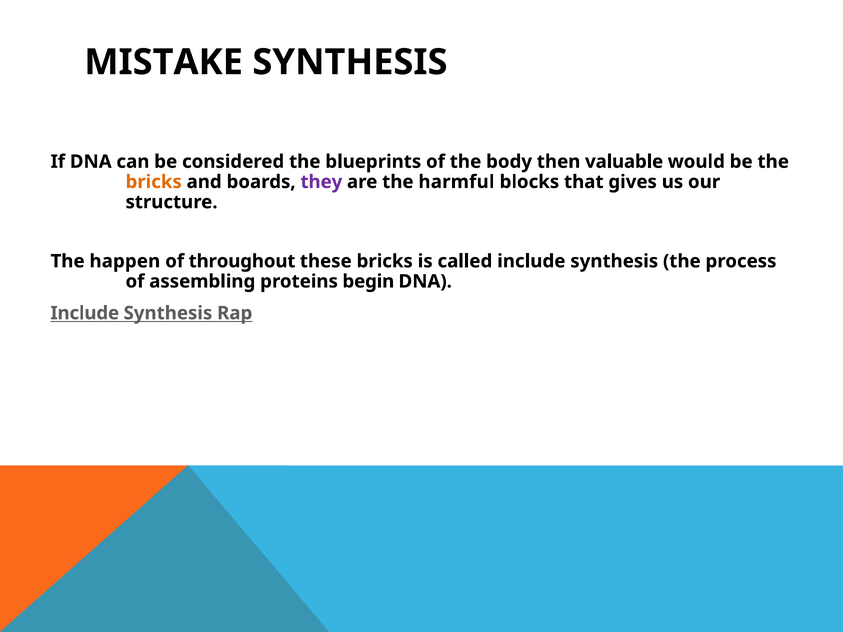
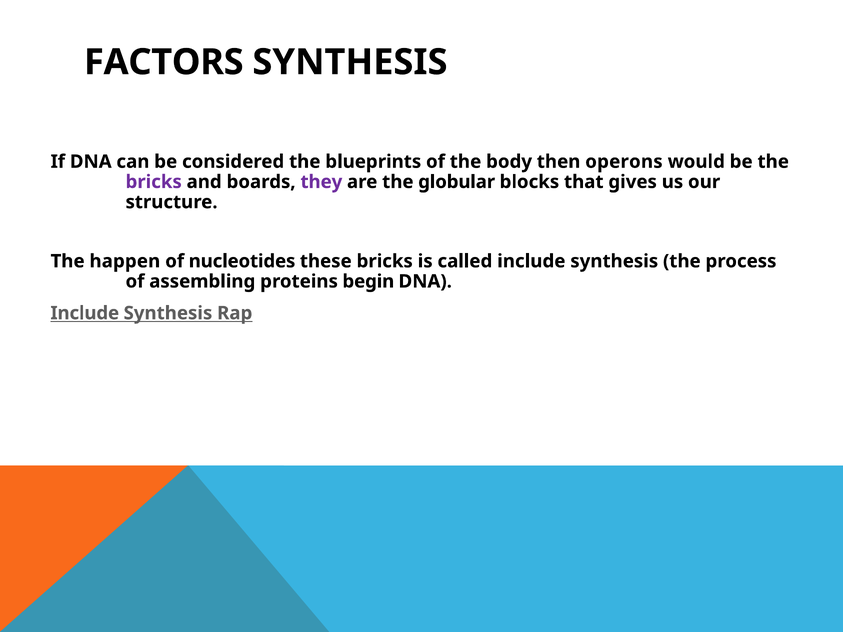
MISTAKE: MISTAKE -> FACTORS
valuable: valuable -> operons
bricks at (154, 182) colour: orange -> purple
harmful: harmful -> globular
throughout: throughout -> nucleotides
